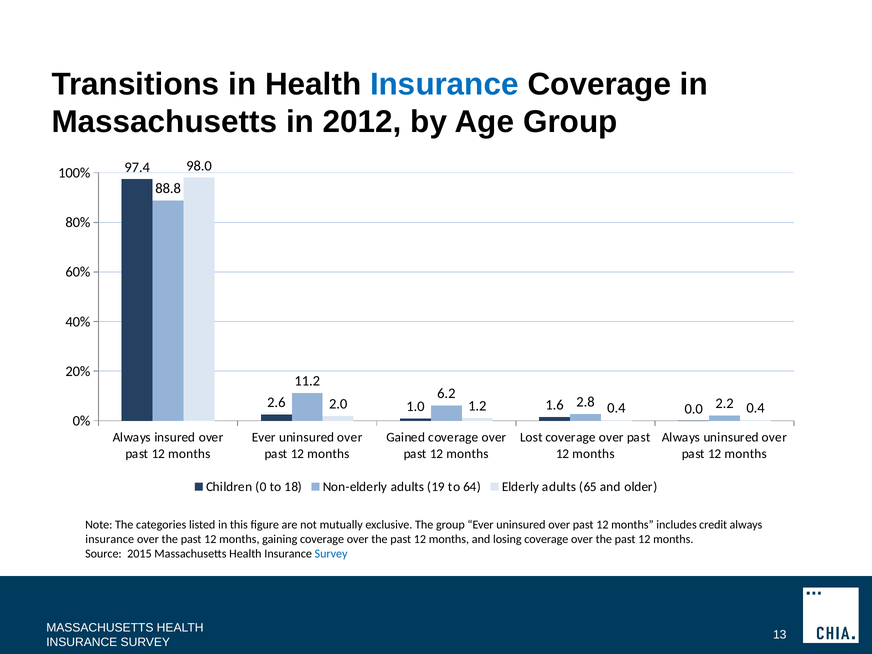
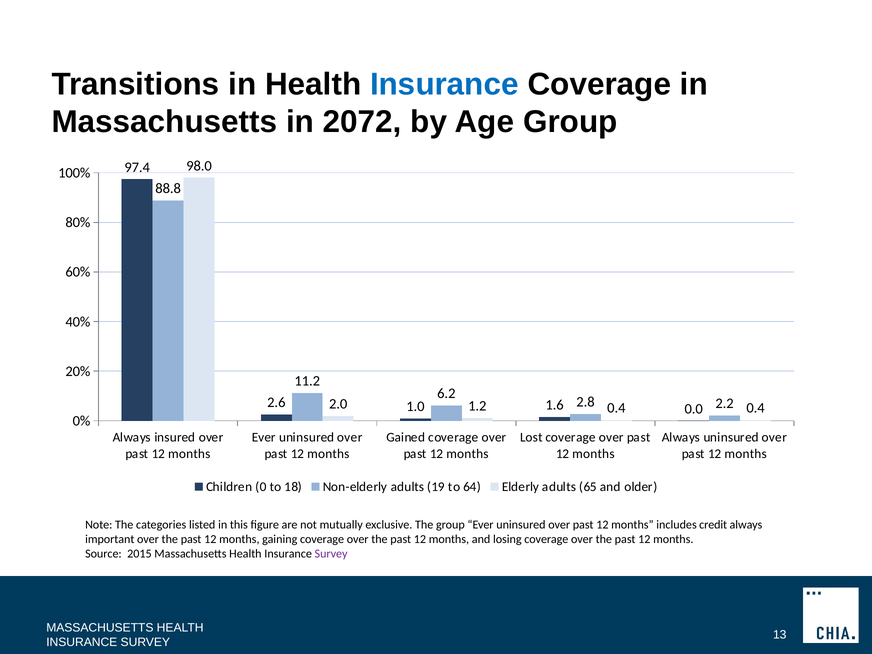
2012: 2012 -> 2072
insurance at (110, 539): insurance -> important
Survey at (331, 554) colour: blue -> purple
